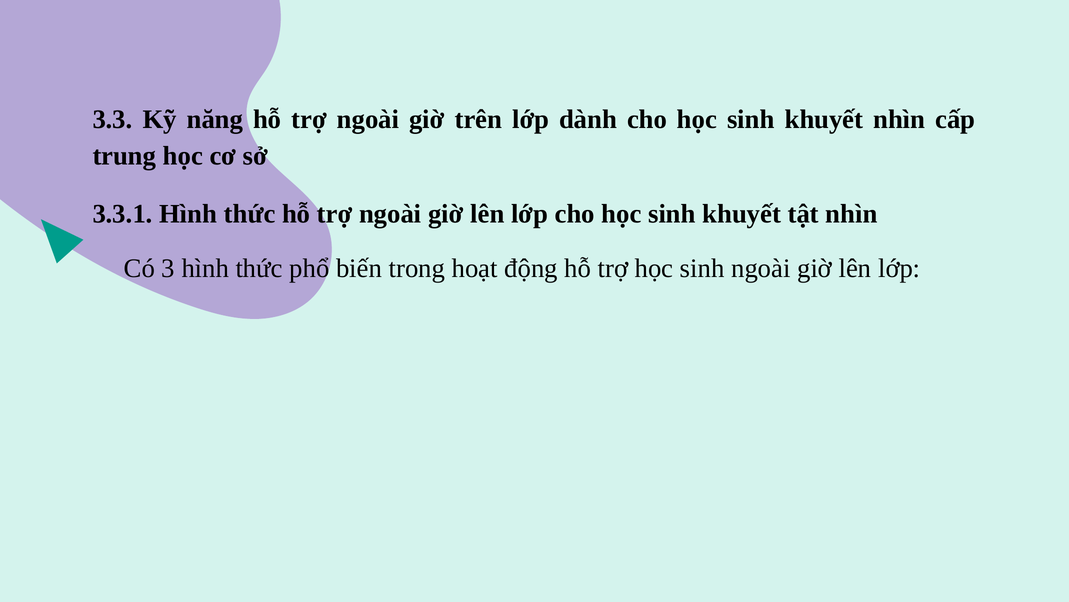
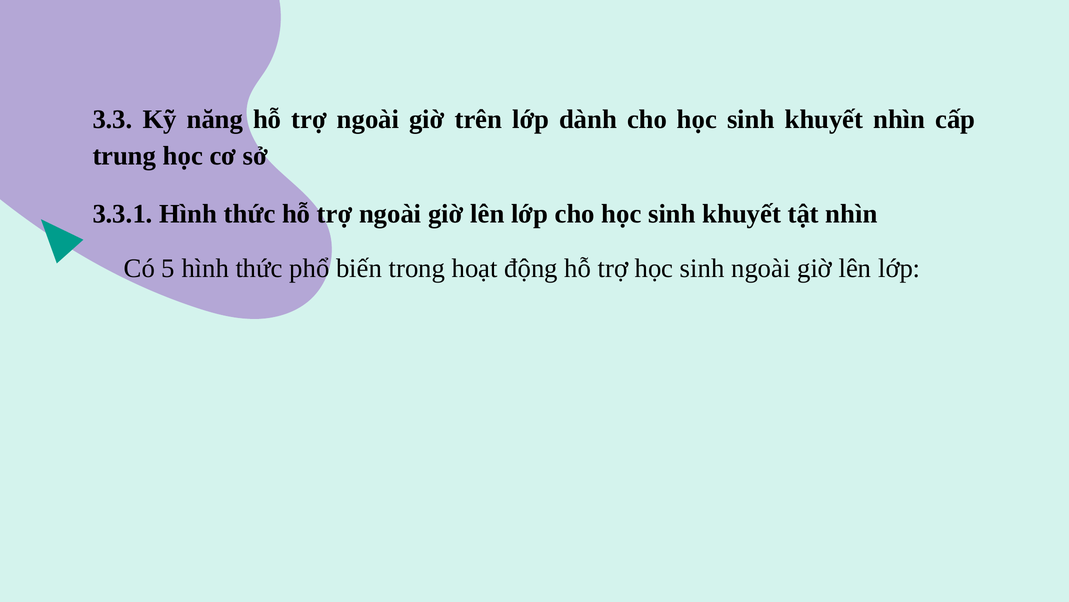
3: 3 -> 5
